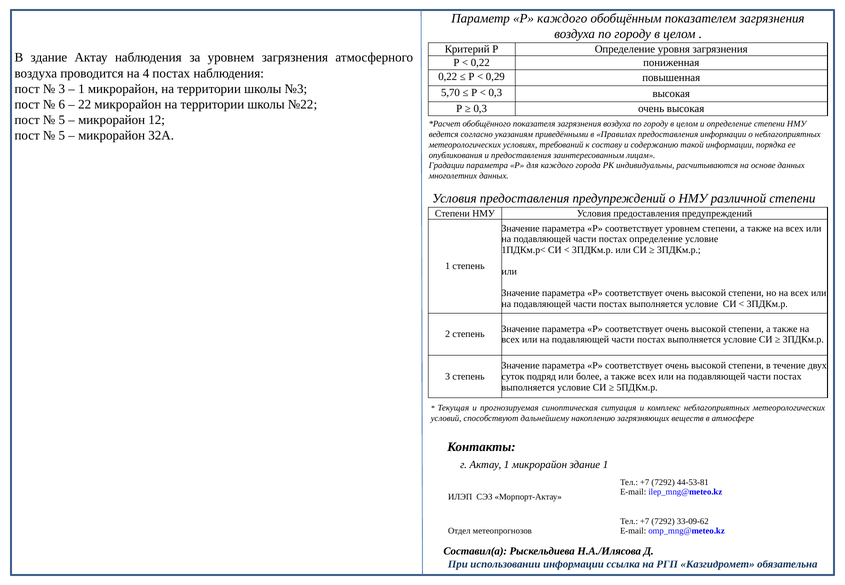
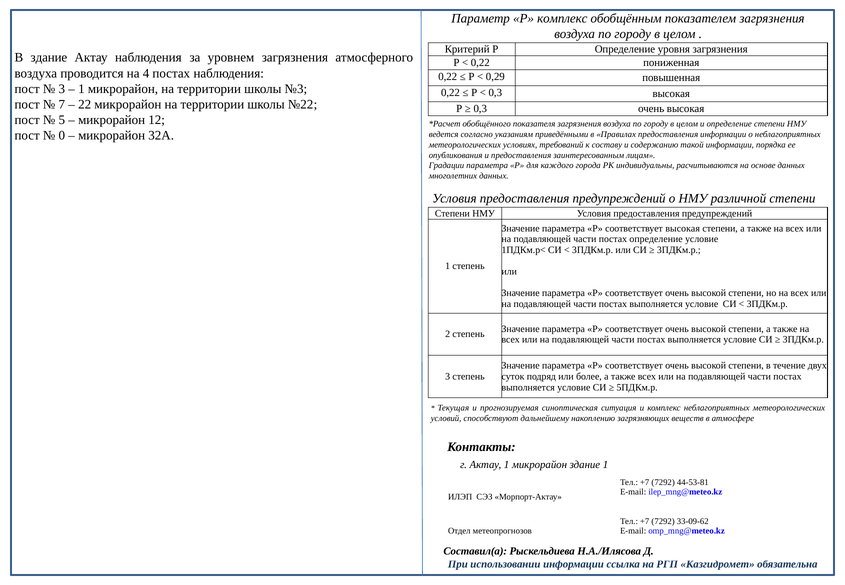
Р каждого: каждого -> комплекс
5,70 at (450, 93): 5,70 -> 0,22
6: 6 -> 7
5 at (62, 136): 5 -> 0
соответствует уровнем: уровнем -> высокая
